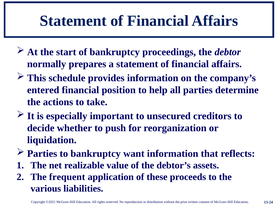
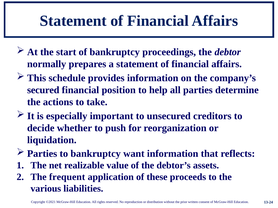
entered: entered -> secured
